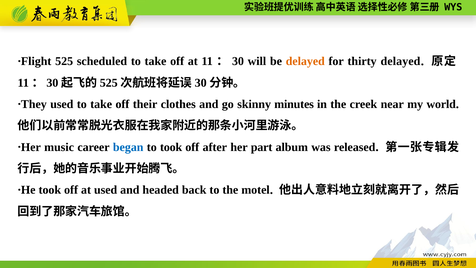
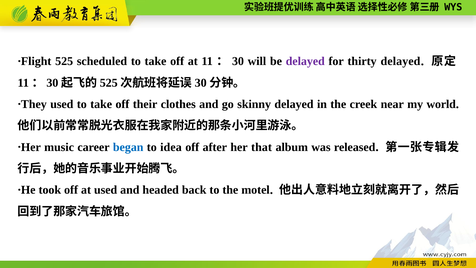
delayed at (305, 61) colour: orange -> purple
skinny minutes: minutes -> delayed
to took: took -> idea
part: part -> that
